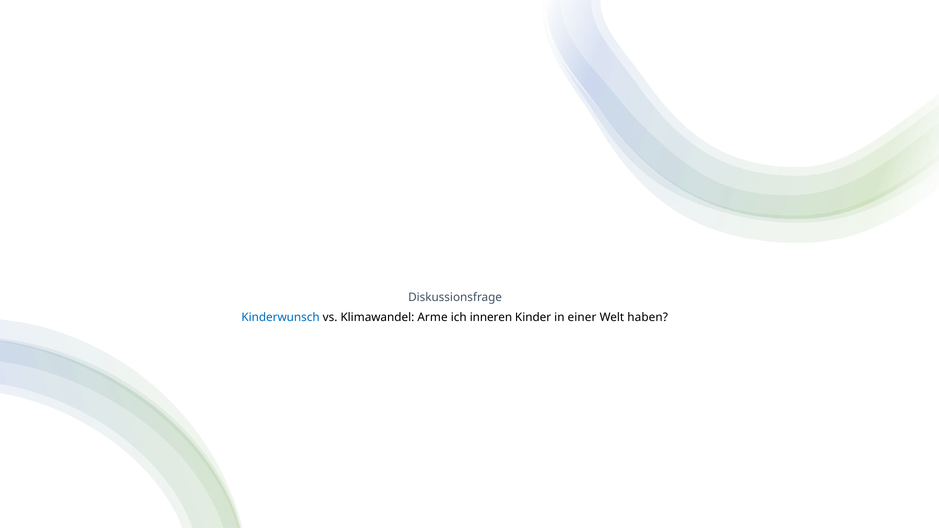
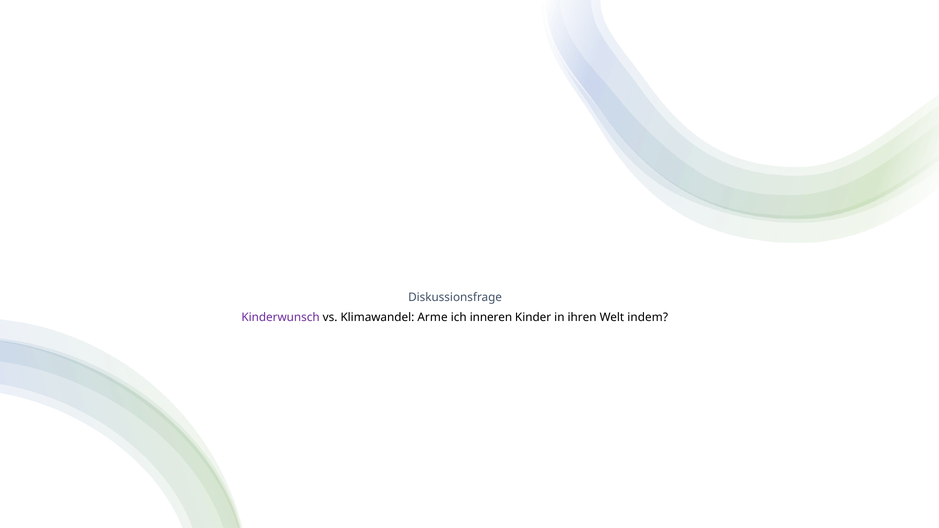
Kinderwunsch colour: blue -> purple
einer: einer -> ihren
haben: haben -> indem
